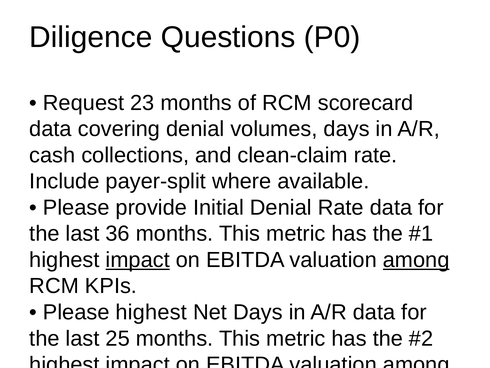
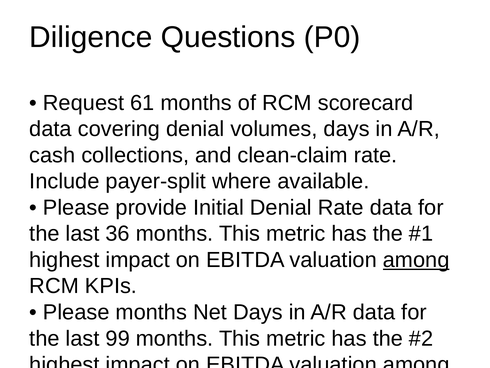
23: 23 -> 61
impact at (138, 260) underline: present -> none
Please highest: highest -> months
25: 25 -> 99
